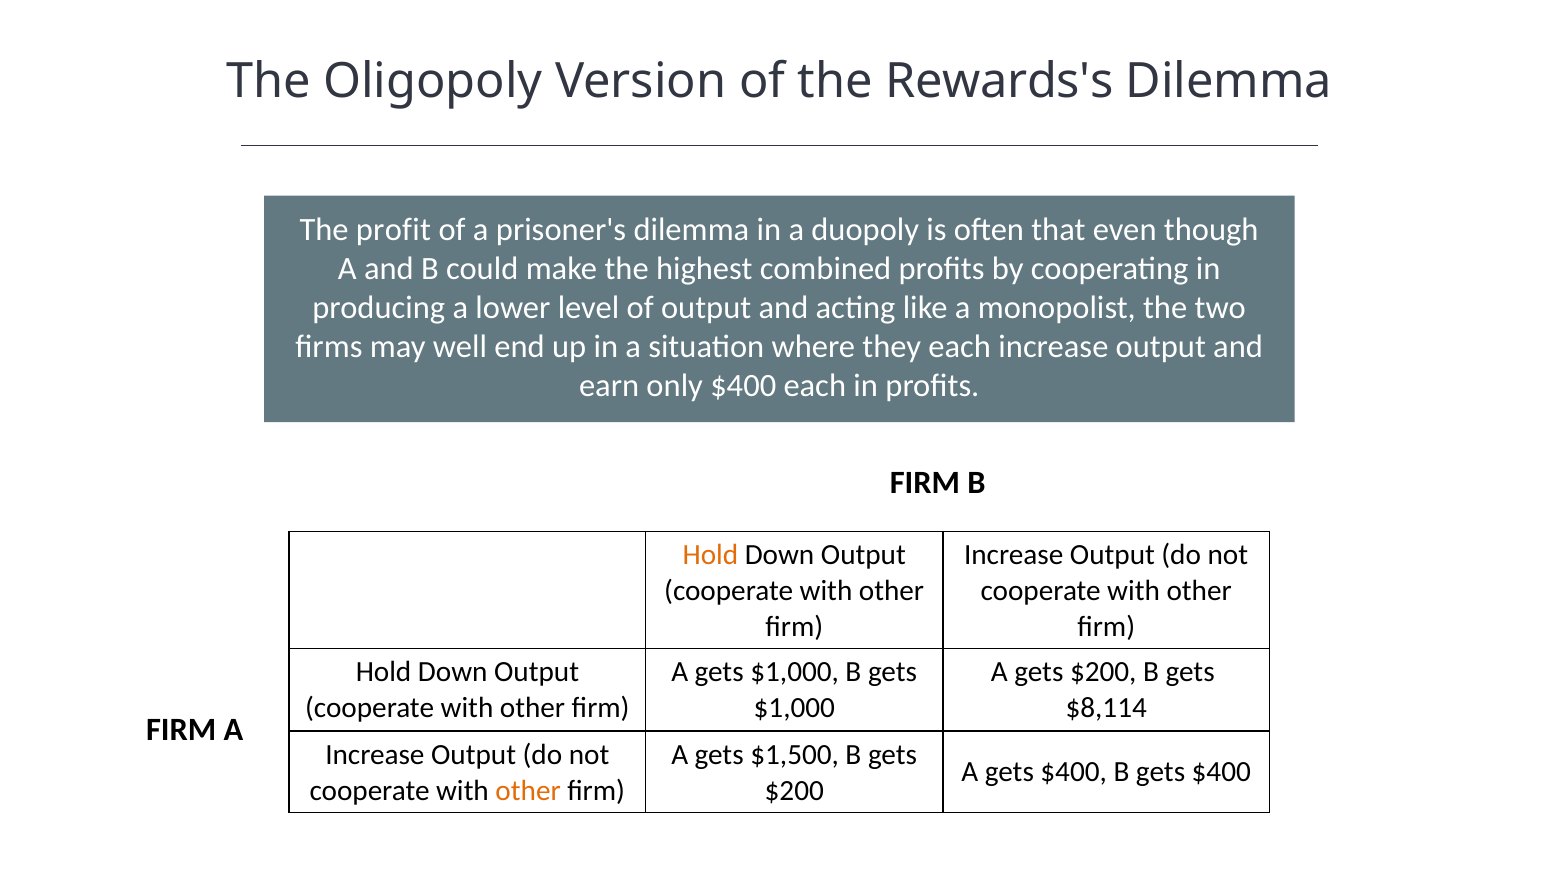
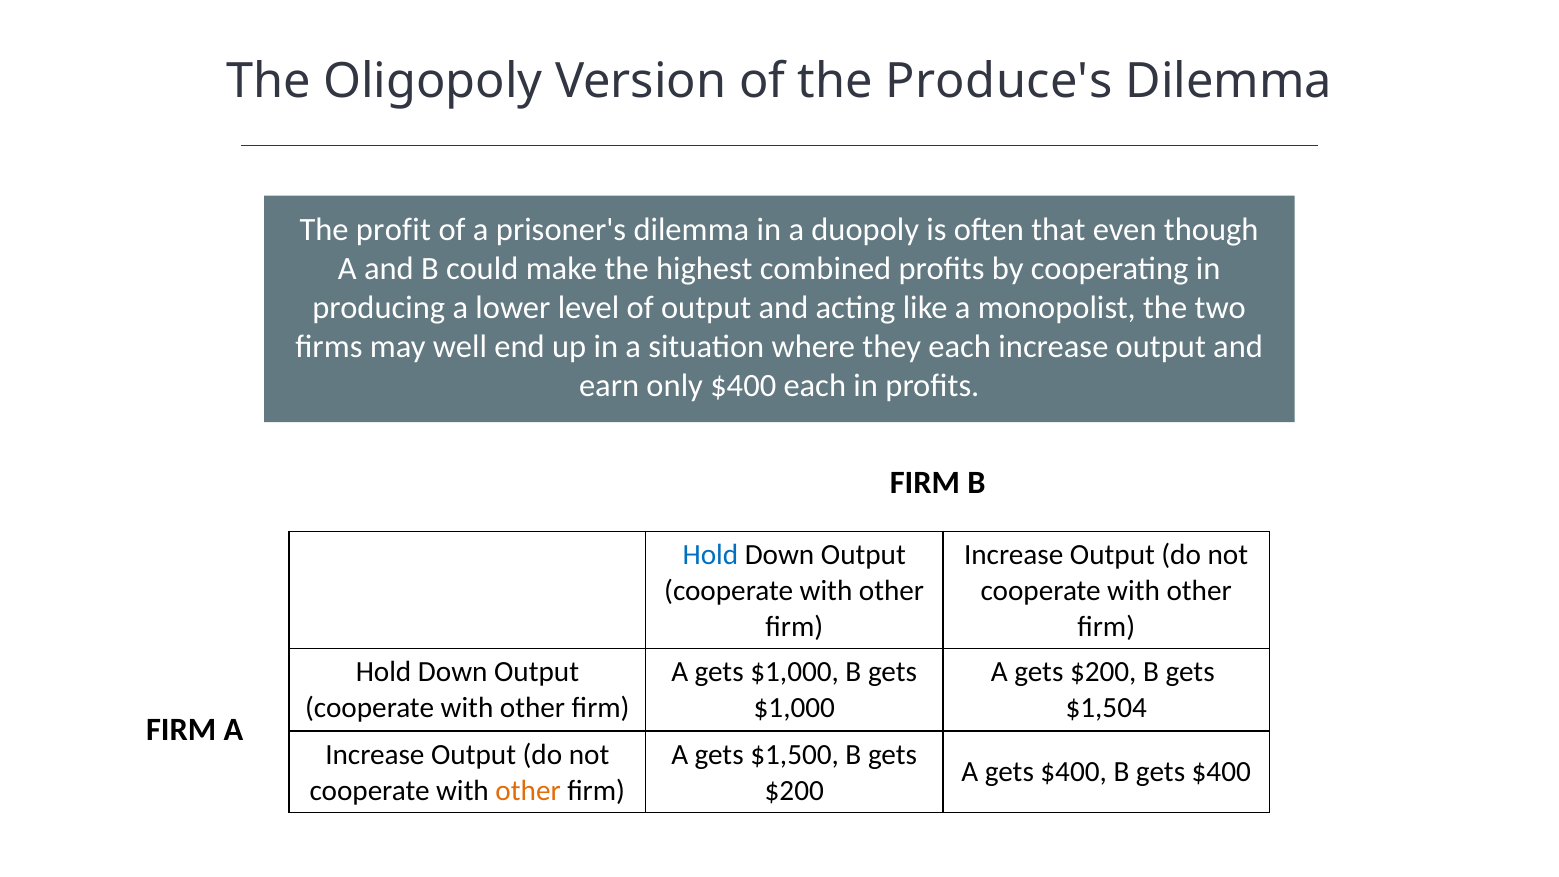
Rewards's: Rewards's -> Produce's
Hold at (710, 555) colour: orange -> blue
$8,114: $8,114 -> $1,504
